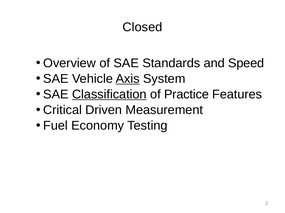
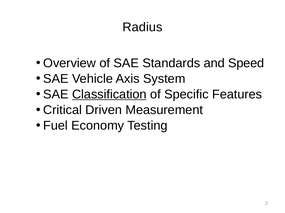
Closed: Closed -> Radius
Axis underline: present -> none
Practice: Practice -> Specific
